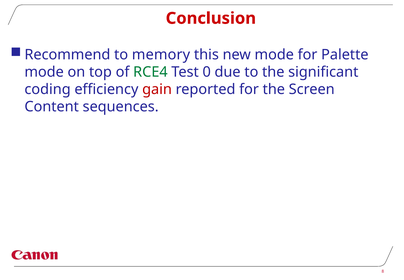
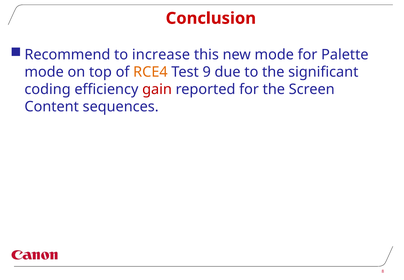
memory: memory -> increase
RCE4 colour: green -> orange
0: 0 -> 9
